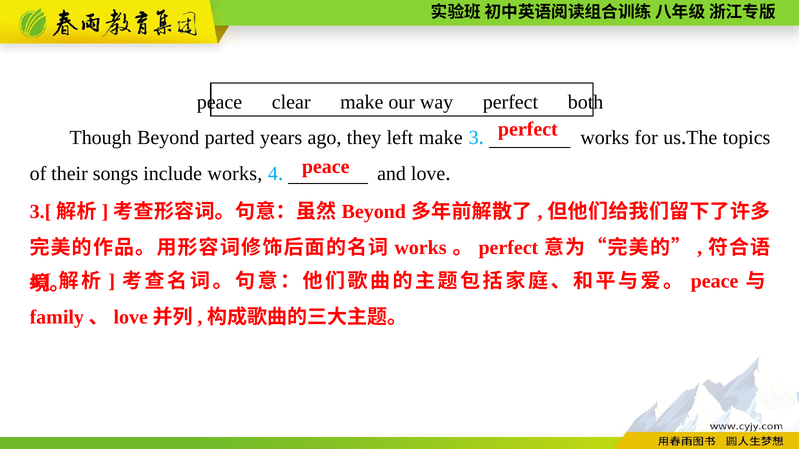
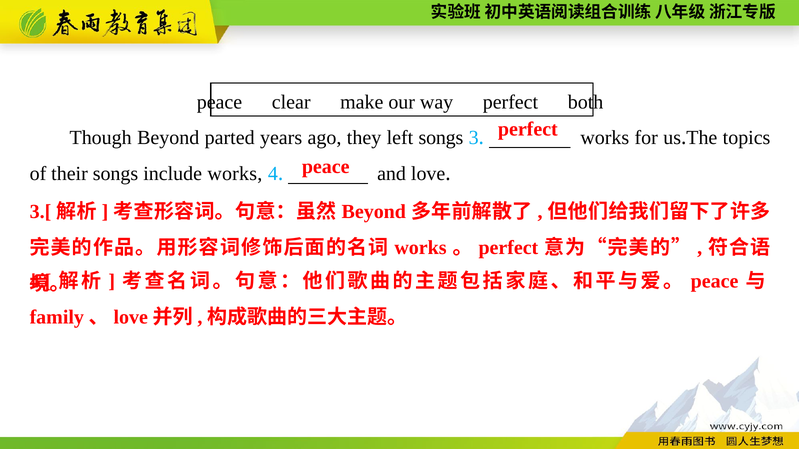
left make: make -> songs
